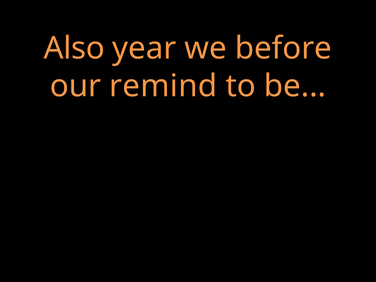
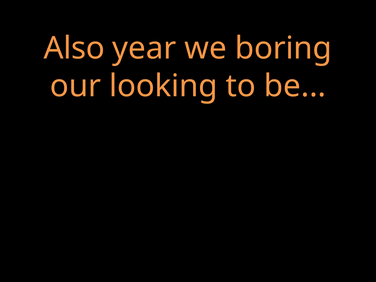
before: before -> boring
remind: remind -> looking
